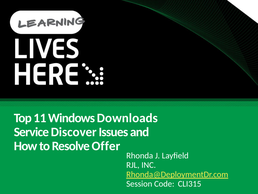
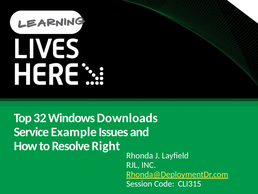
11: 11 -> 32
Discover: Discover -> Example
Offer: Offer -> Right
